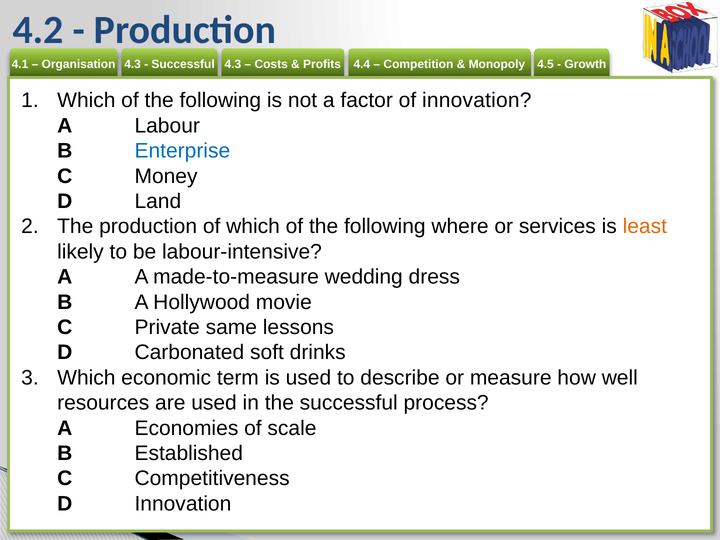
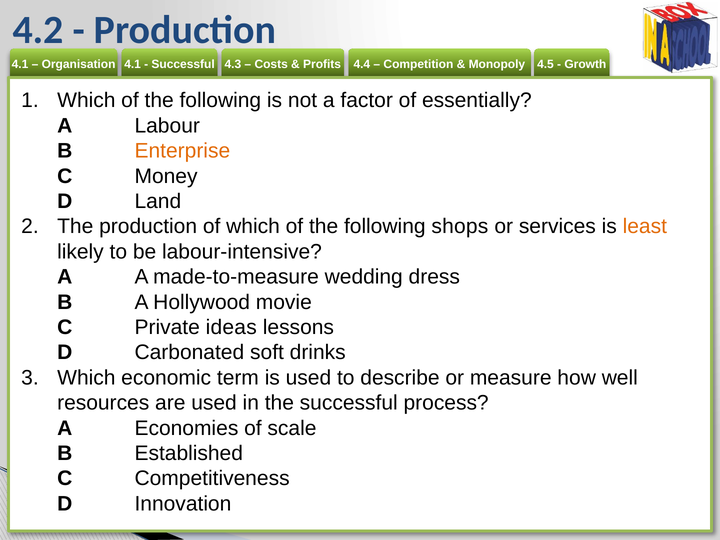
4.3 at (133, 64): 4.3 -> 4.1
of innovation: innovation -> essentially
Enterprise colour: blue -> orange
where: where -> shops
same: same -> ideas
